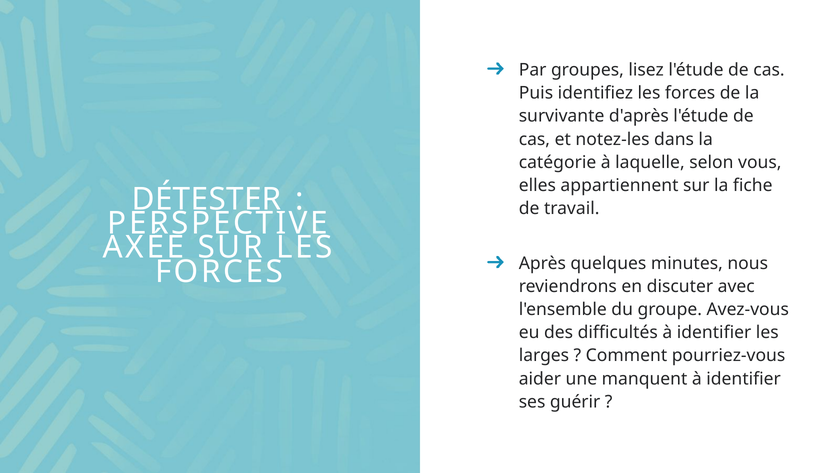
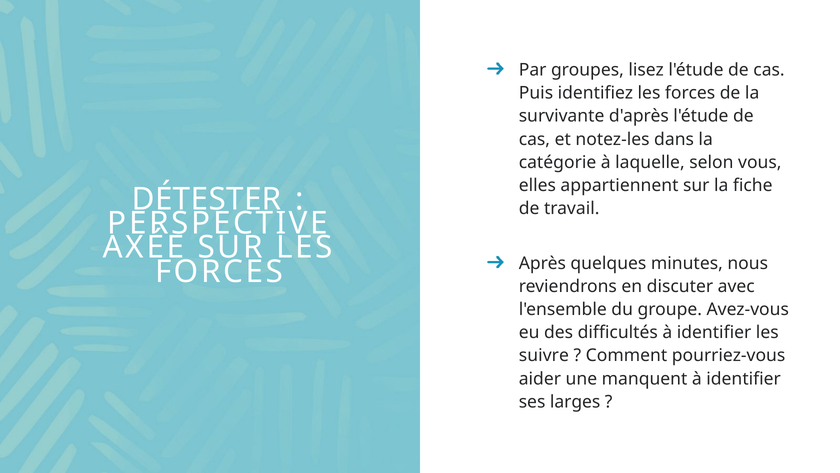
larges: larges -> suivre
guérir: guérir -> larges
